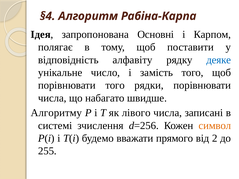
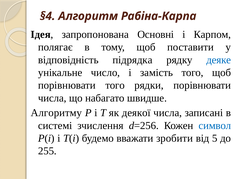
алфавіту: алфавіту -> підрядка
лівого: лівого -> деякої
символ colour: orange -> blue
прямого: прямого -> зробити
2: 2 -> 5
